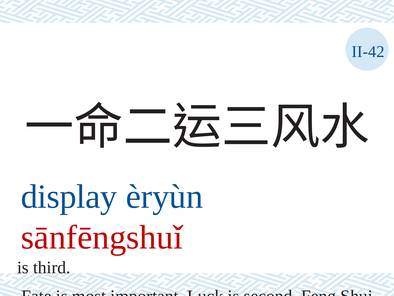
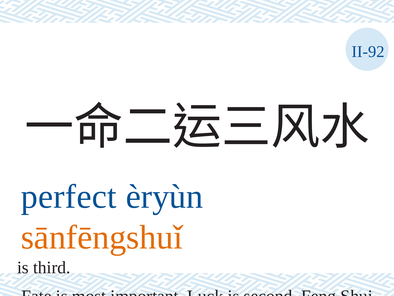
II-42: II-42 -> II-92
display: display -> perfect
sānfēngshuǐ colour: red -> orange
